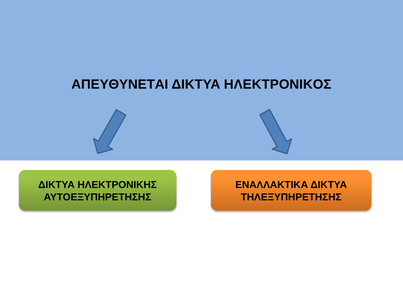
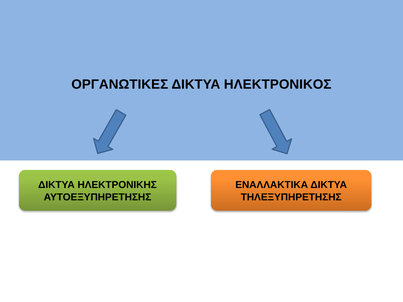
ΑΠΕΥΘΥΝΕΤΑΙ: ΑΠΕΥΘΥΝΕΤΑΙ -> ΟΡΓΑΝΩΤΙΚΕΣ
